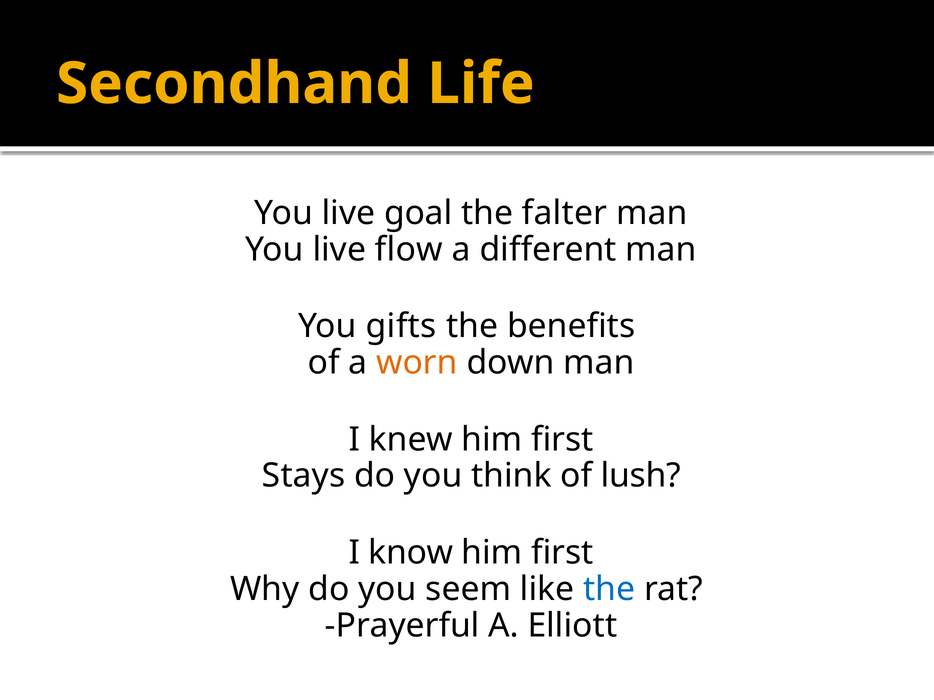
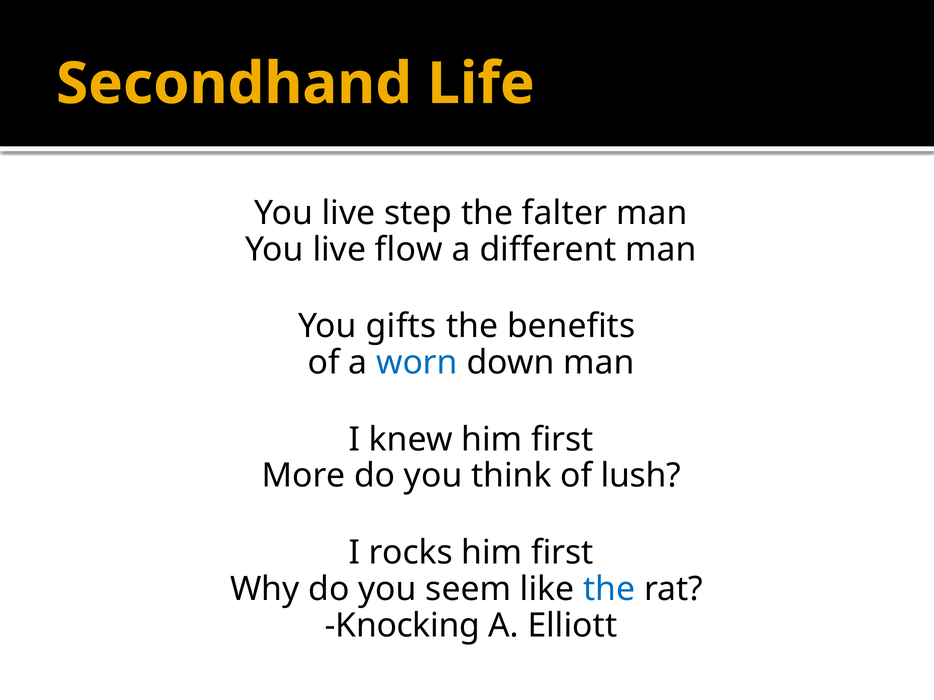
goal: goal -> step
worn colour: orange -> blue
Stays: Stays -> More
know: know -> rocks
Prayerful: Prayerful -> Knocking
